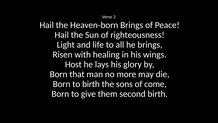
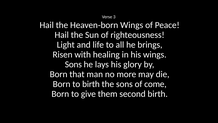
born Brings: Brings -> Wings
Host at (73, 64): Host -> Sons
